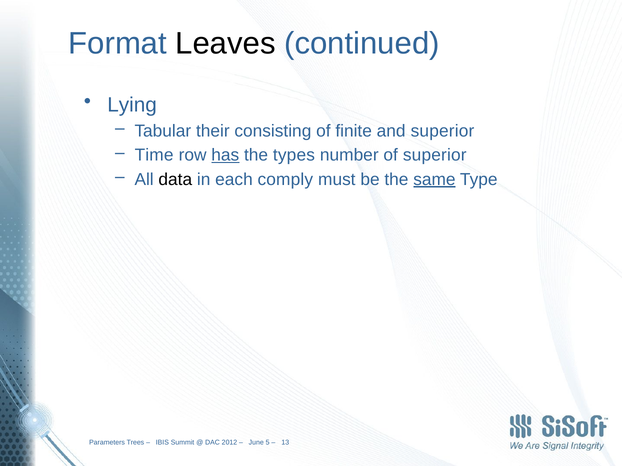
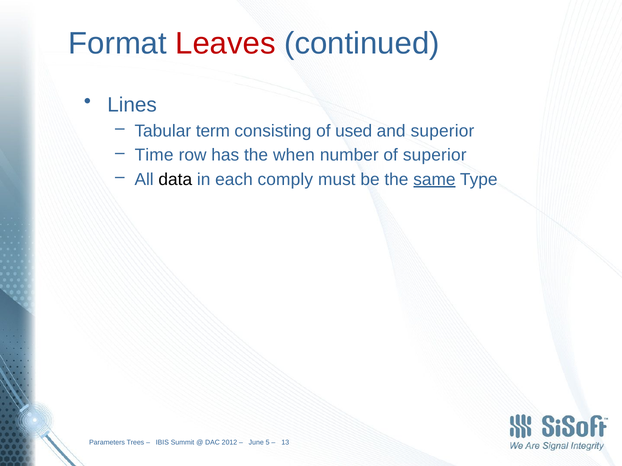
Leaves colour: black -> red
Lying: Lying -> Lines
their: their -> term
finite: finite -> used
has underline: present -> none
types: types -> when
